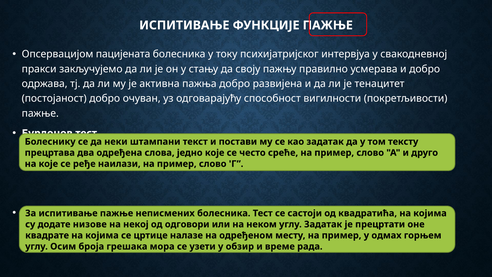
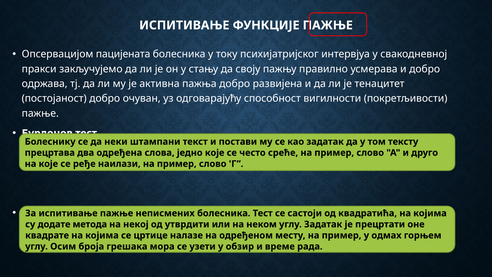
низове: низове -> метода
одговори: одговори -> утврдити
